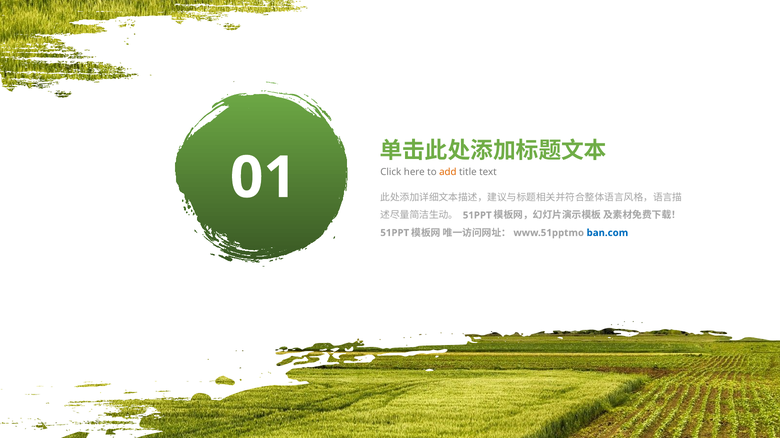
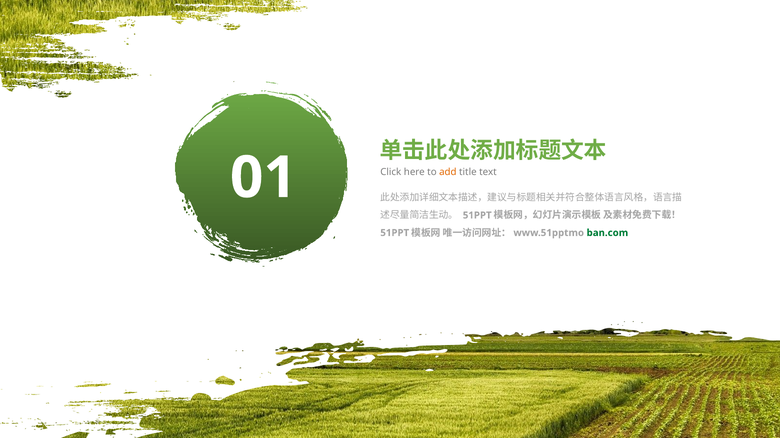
ban.com colour: blue -> green
